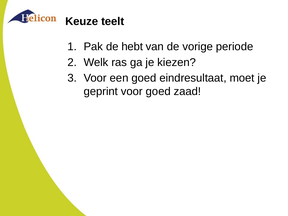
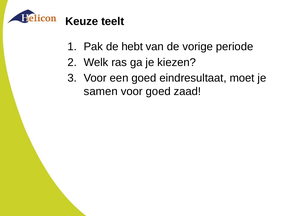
geprint: geprint -> samen
